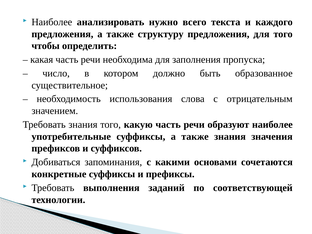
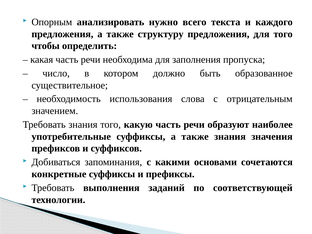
Наиболее at (52, 22): Наиболее -> Опорным
